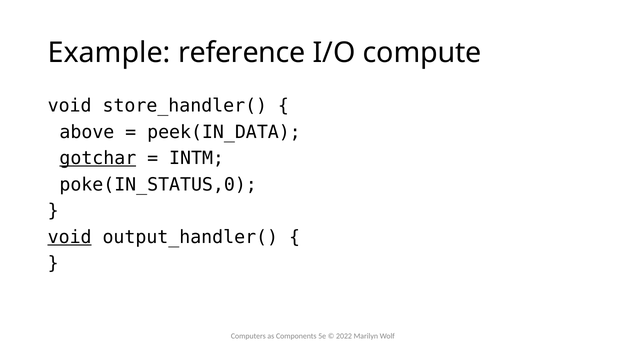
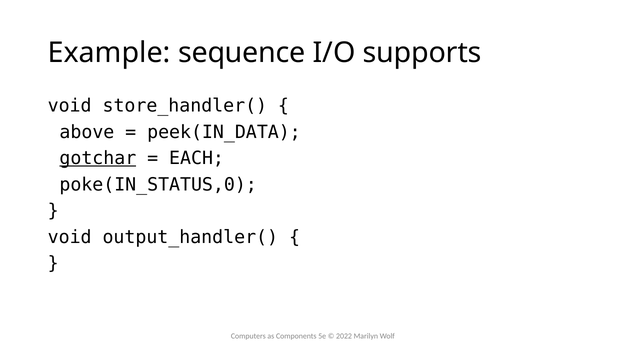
reference: reference -> sequence
compute: compute -> supports
INTM: INTM -> EACH
void at (70, 237) underline: present -> none
